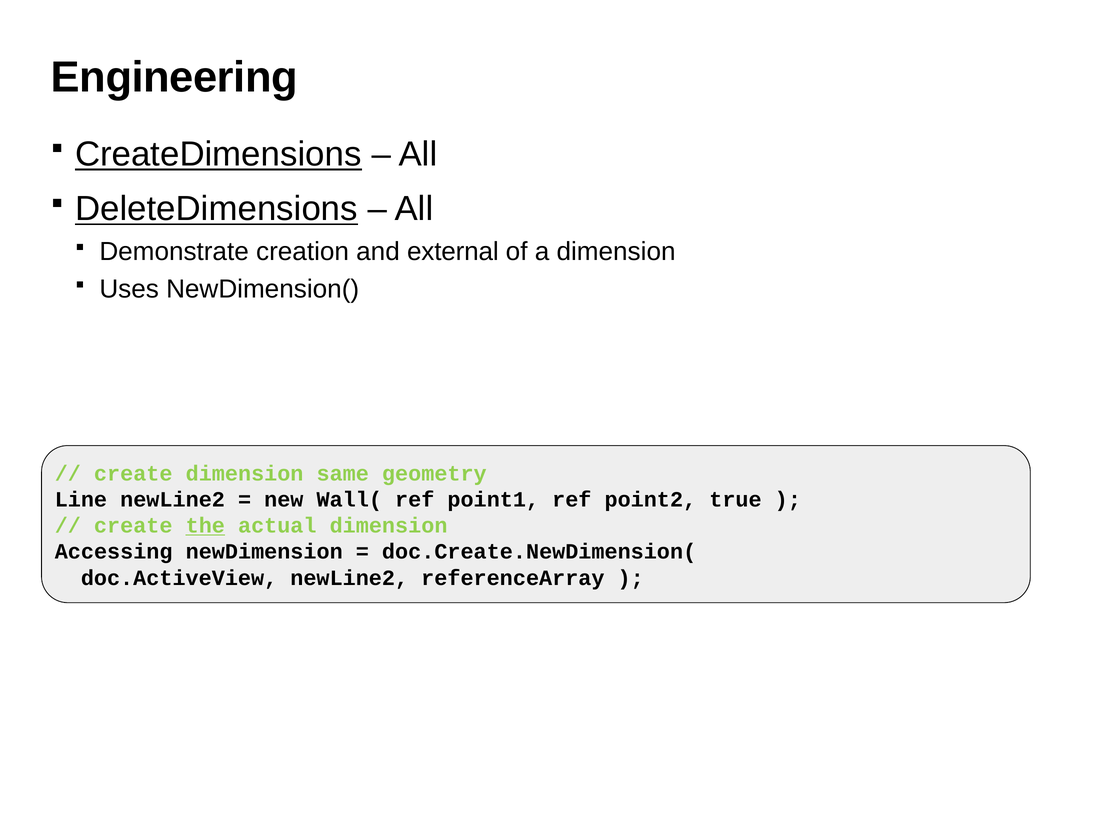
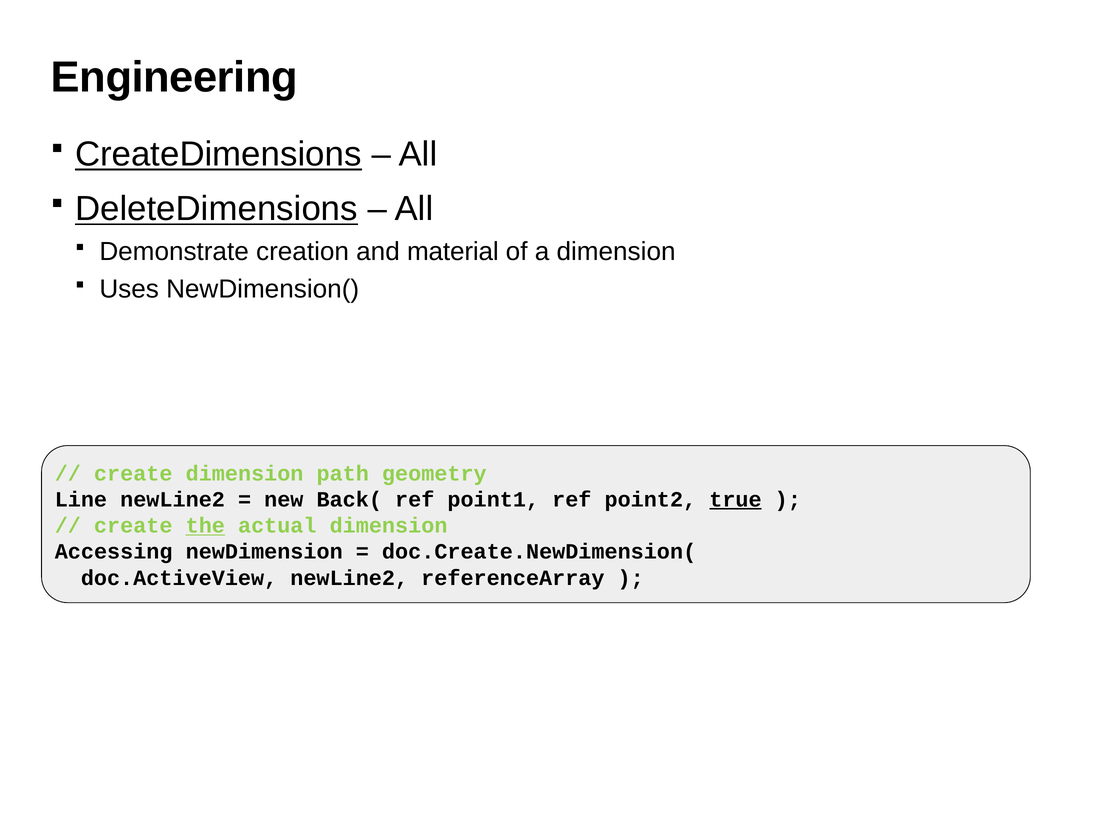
external: external -> material
same: same -> path
Wall(: Wall( -> Back(
true underline: none -> present
